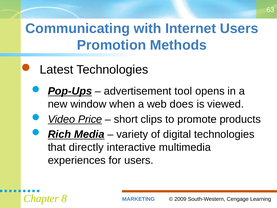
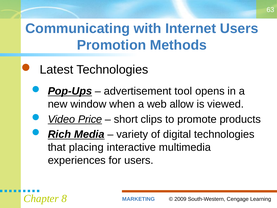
does: does -> allow
directly: directly -> placing
